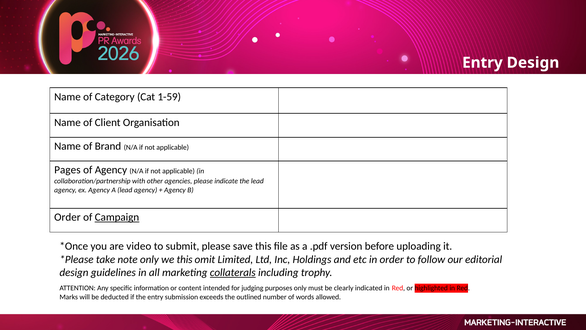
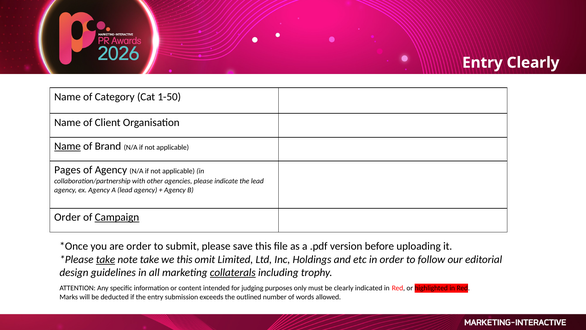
Entry Design: Design -> Clearly
1-59: 1-59 -> 1-50
Name at (67, 146) underline: none -> present
are video: video -> order
take at (106, 259) underline: none -> present
note only: only -> take
